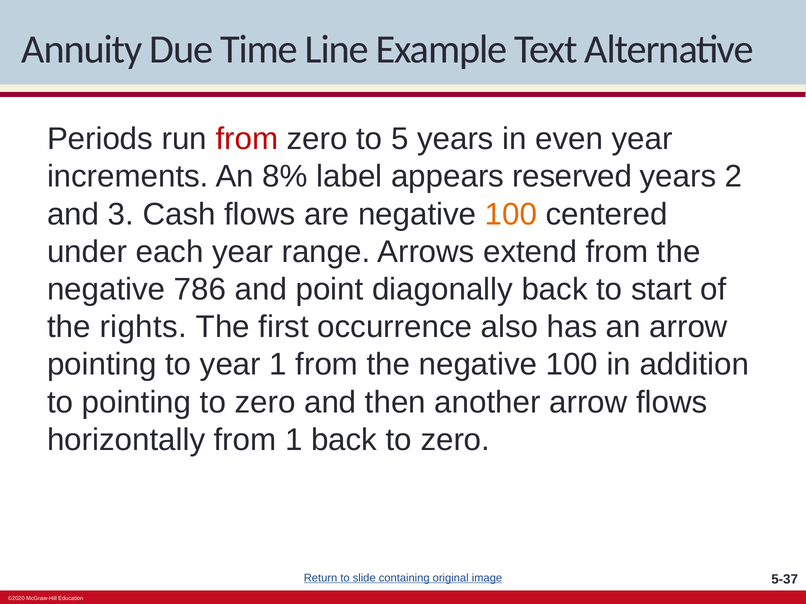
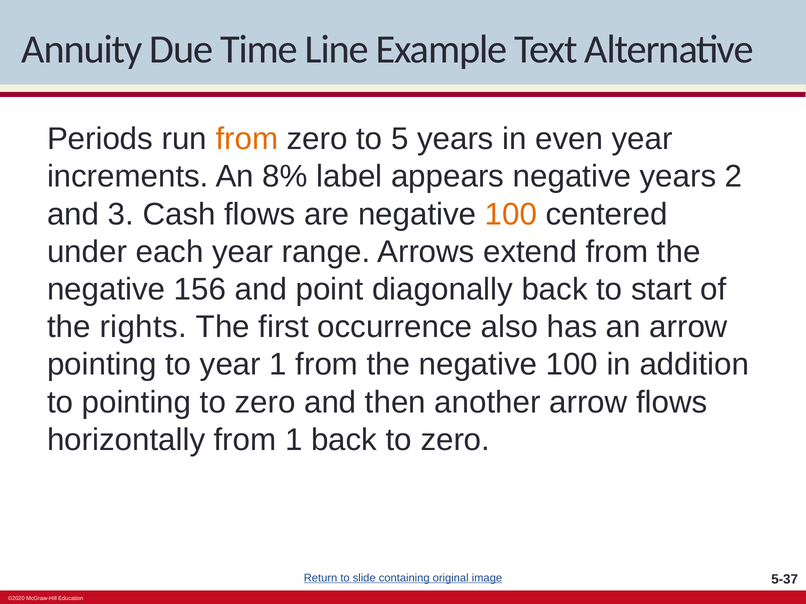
from at (247, 139) colour: red -> orange
appears reserved: reserved -> negative
786: 786 -> 156
